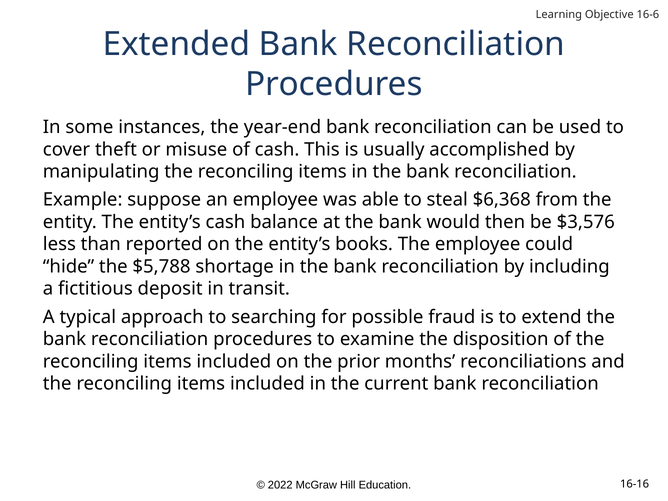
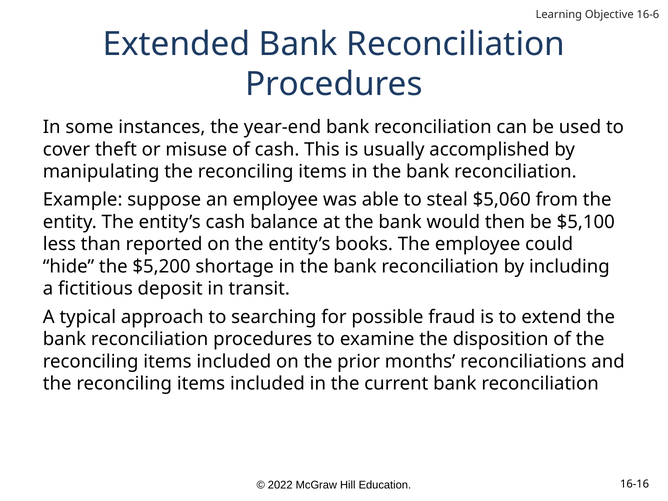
$6,368: $6,368 -> $5,060
$3,576: $3,576 -> $5,100
$5,788: $5,788 -> $5,200
